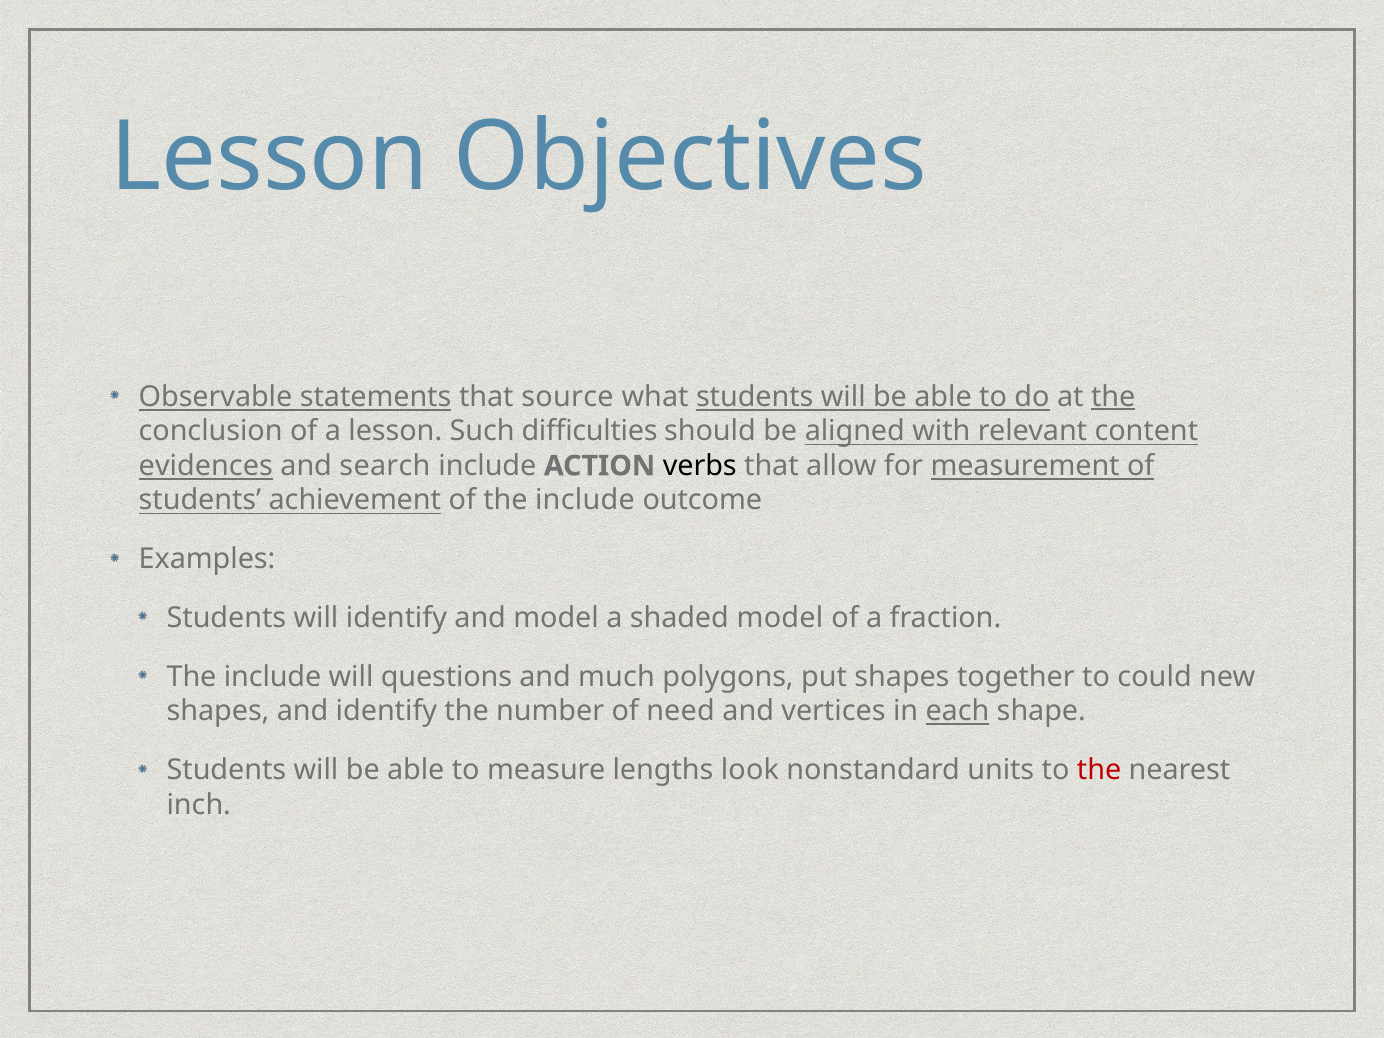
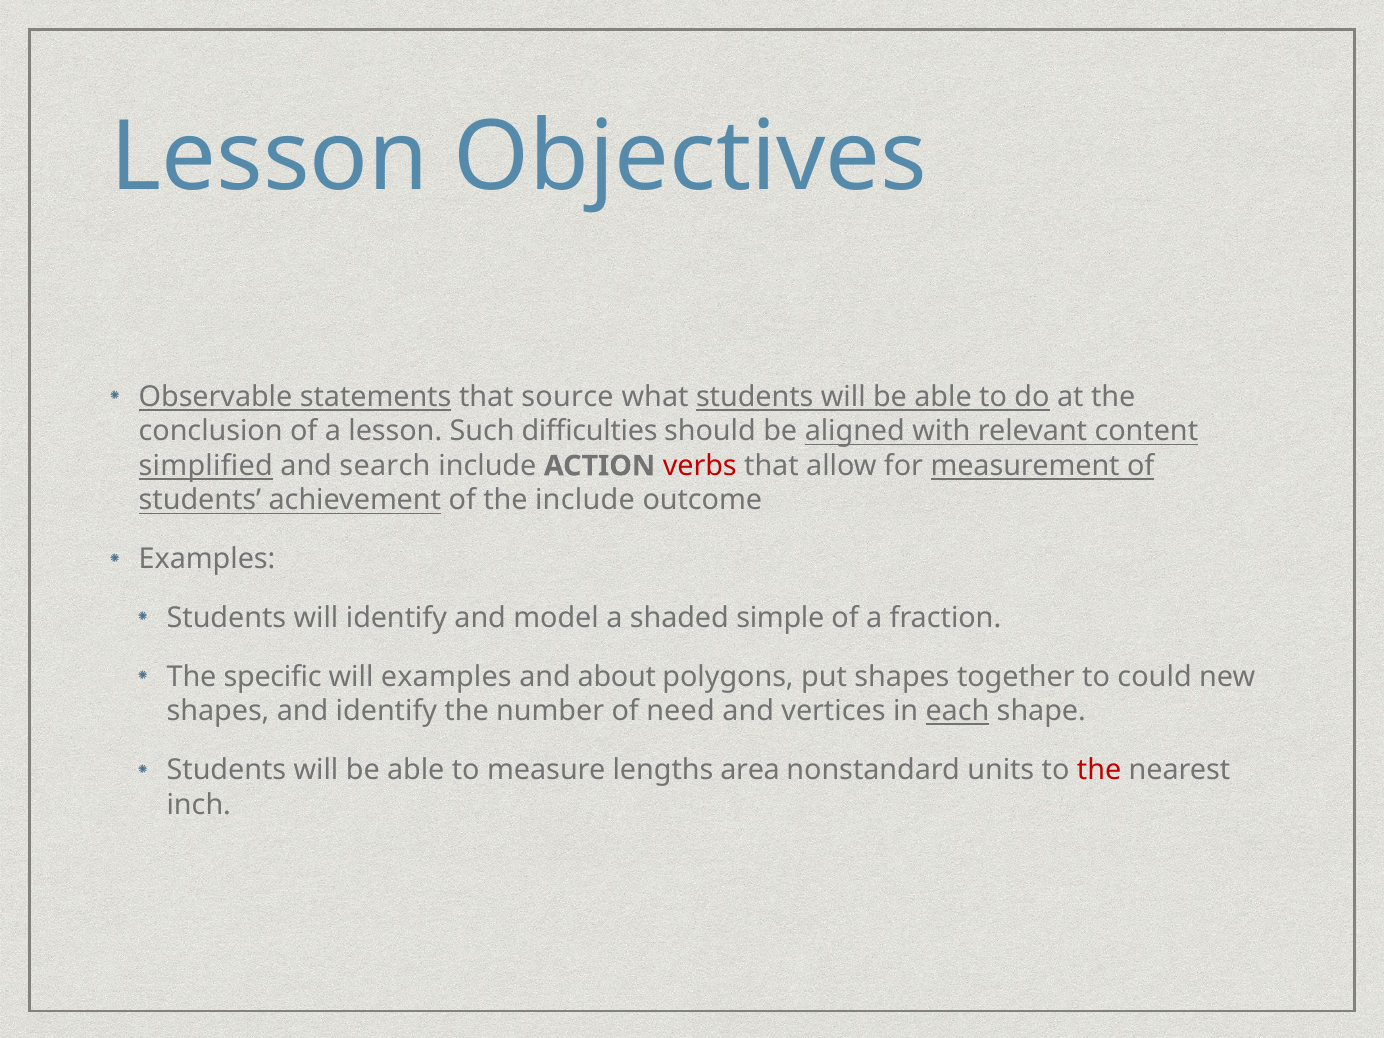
the at (1113, 397) underline: present -> none
evidences: evidences -> simplified
verbs colour: black -> red
shaded model: model -> simple
include at (273, 677): include -> specific
will questions: questions -> examples
much: much -> about
look: look -> area
